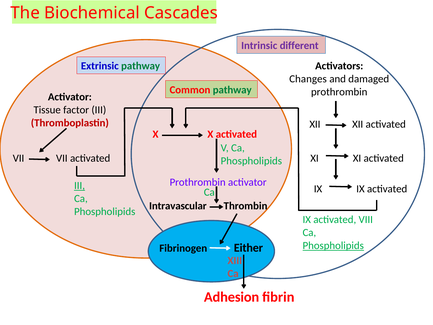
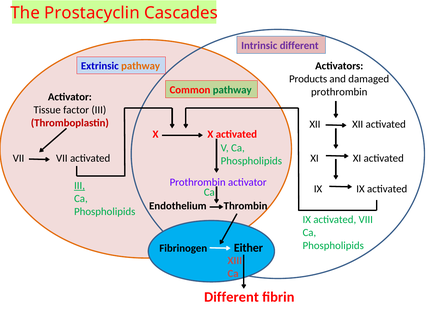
Biochemical: Biochemical -> Prostacyclin
pathway at (141, 66) colour: green -> orange
Changes: Changes -> Products
Intravascular: Intravascular -> Endothelium
Phospholipids at (333, 245) underline: present -> none
Adhesion at (232, 297): Adhesion -> Different
